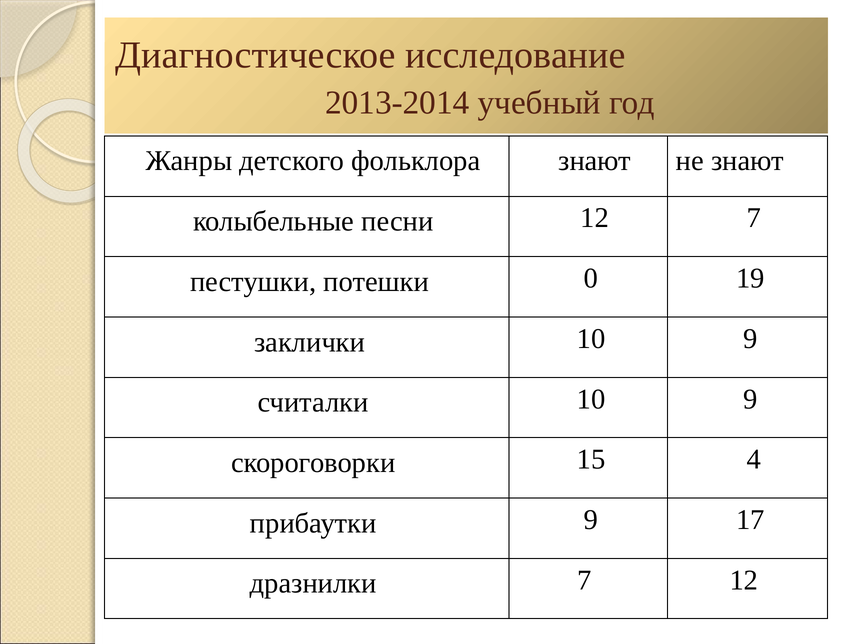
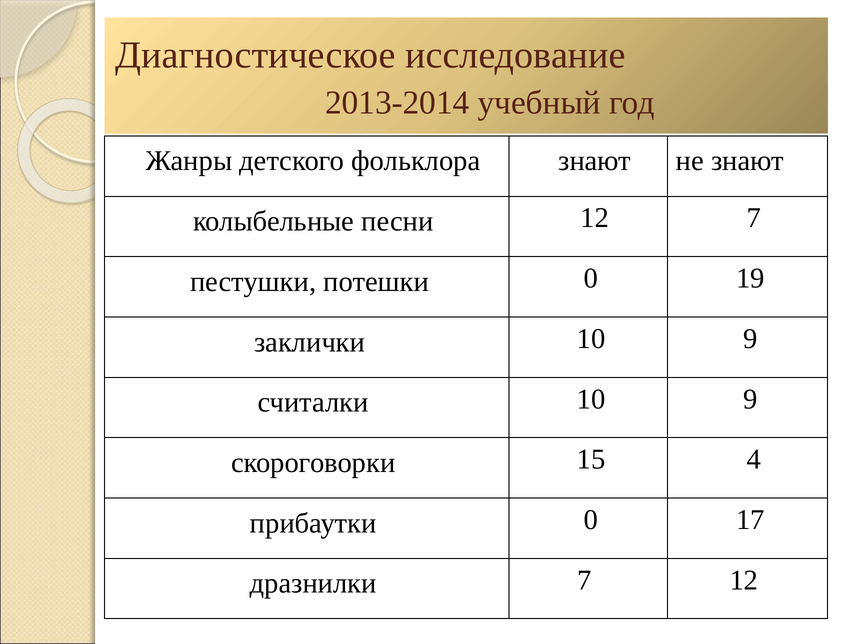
прибаутки 9: 9 -> 0
